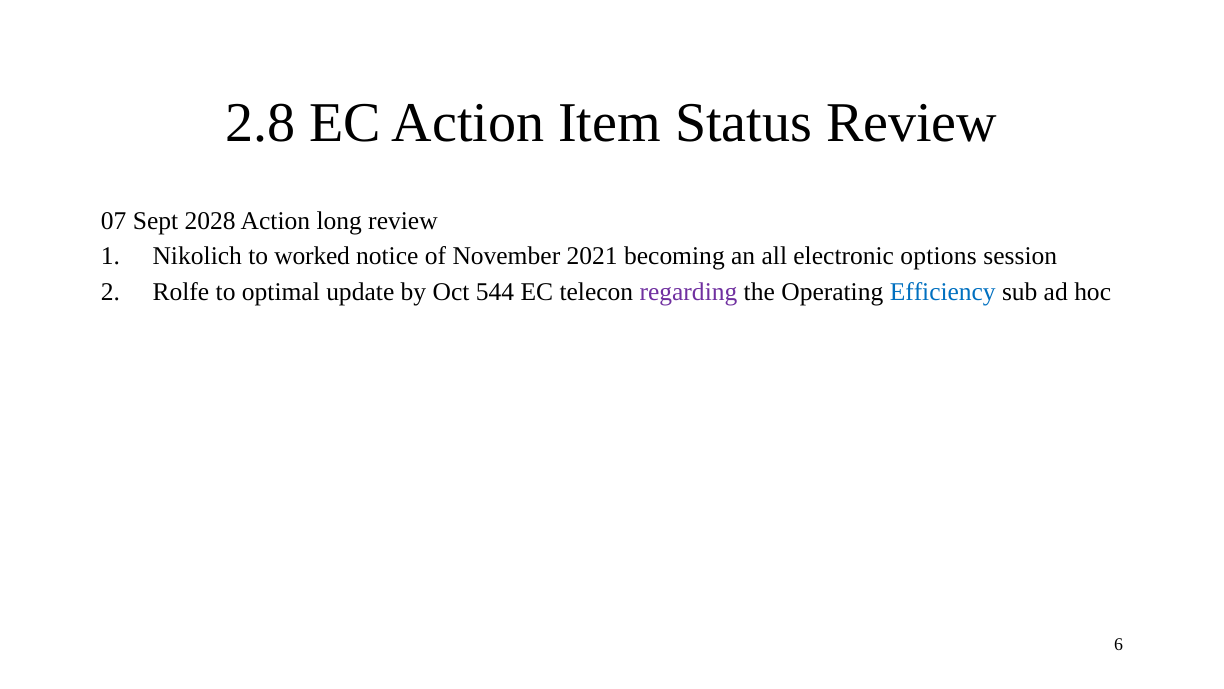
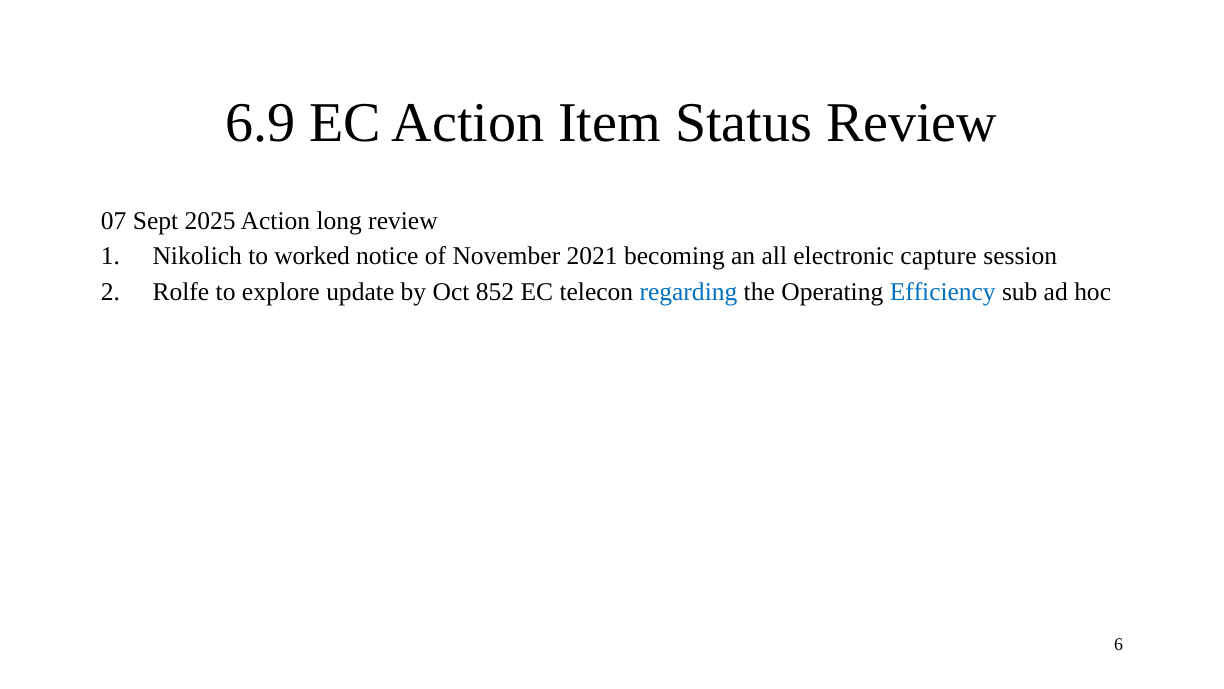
2.8: 2.8 -> 6.9
2028: 2028 -> 2025
options: options -> capture
optimal: optimal -> explore
544: 544 -> 852
regarding colour: purple -> blue
